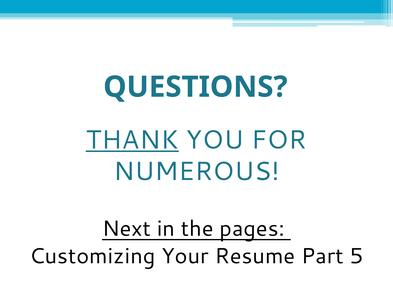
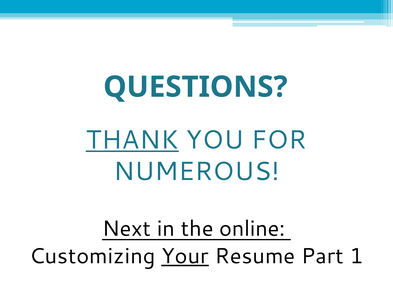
pages: pages -> online
Your underline: none -> present
5: 5 -> 1
